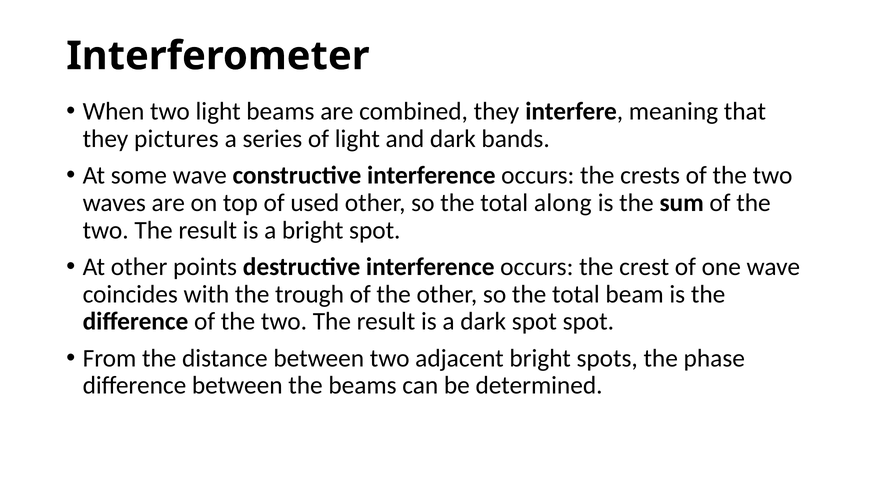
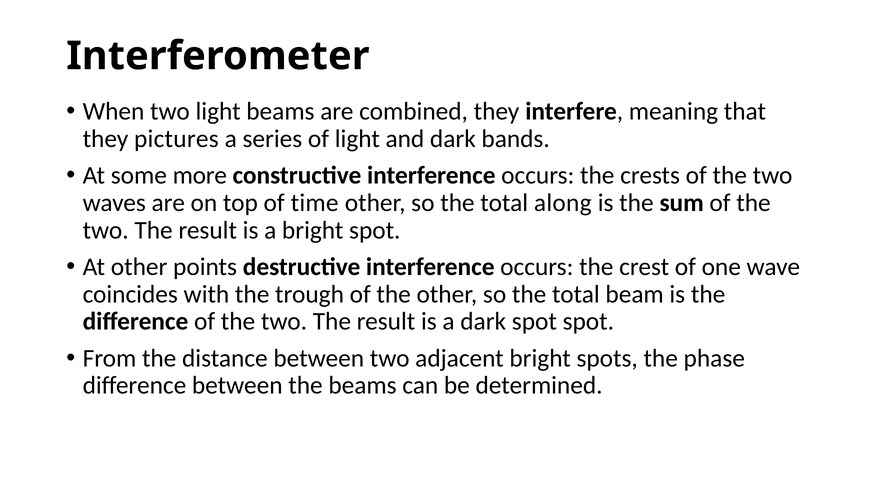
some wave: wave -> more
used: used -> time
